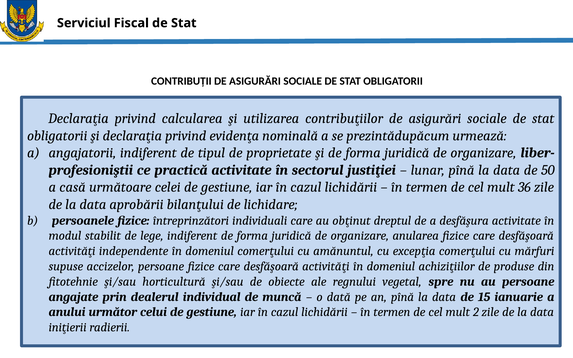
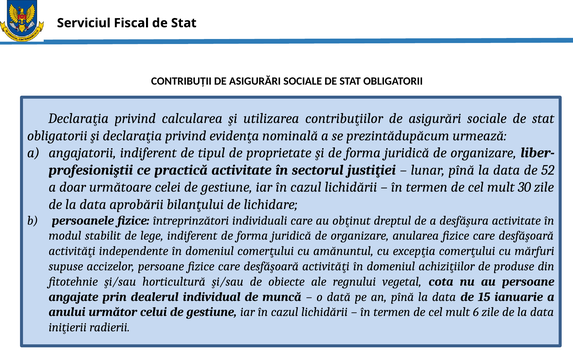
50: 50 -> 52
casă: casă -> doar
36: 36 -> 30
spre: spre -> cota
2: 2 -> 6
